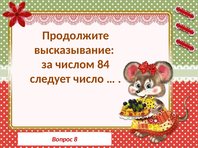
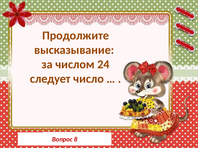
84: 84 -> 24
